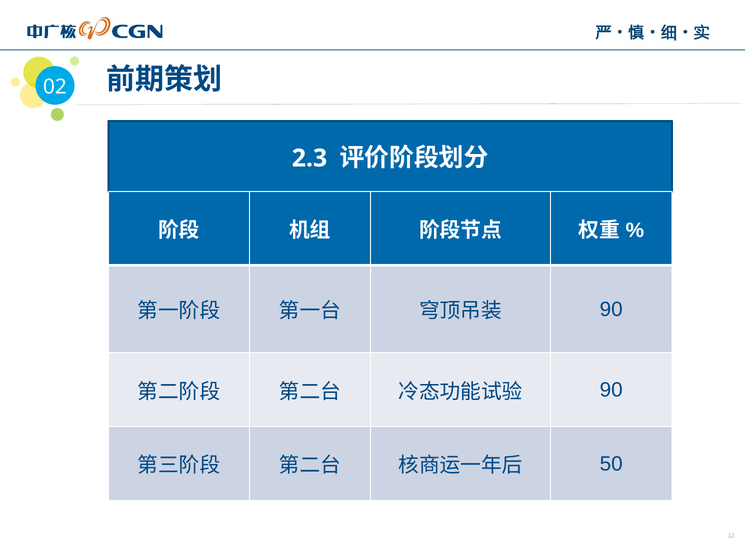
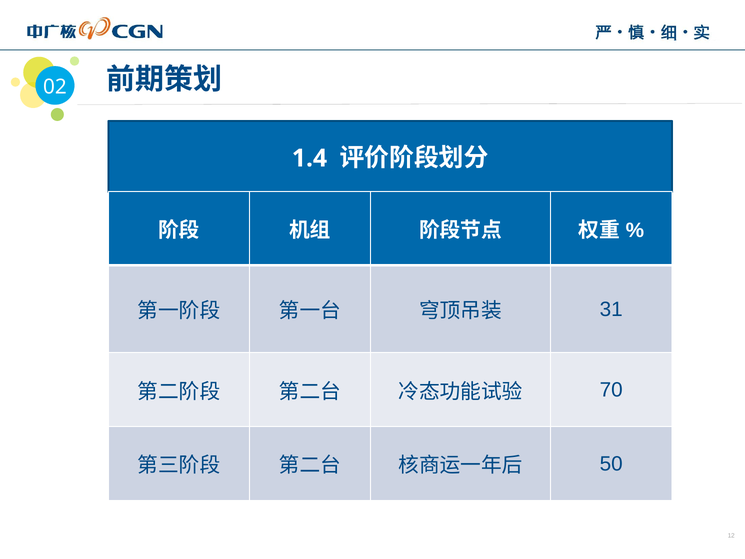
2.3: 2.3 -> 1.4
90 at (611, 309): 90 -> 31
90 at (611, 390): 90 -> 70
